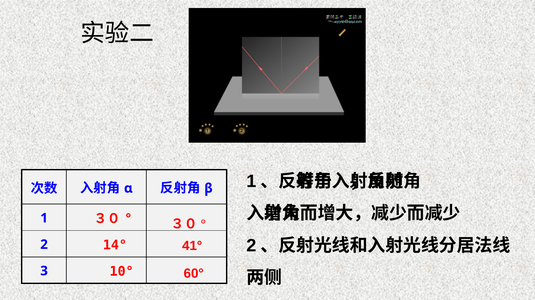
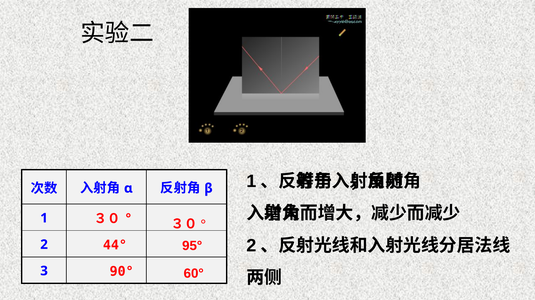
41°: 41° -> 95°
14°: 14° -> 44°
10°: 10° -> 90°
